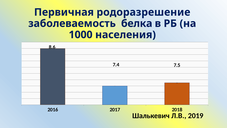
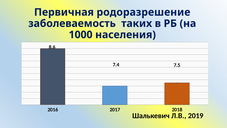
белка: белка -> таких
